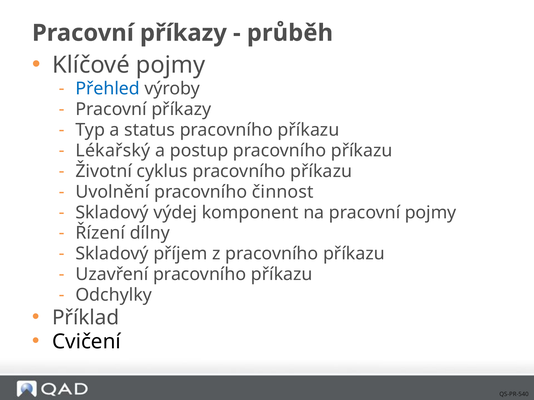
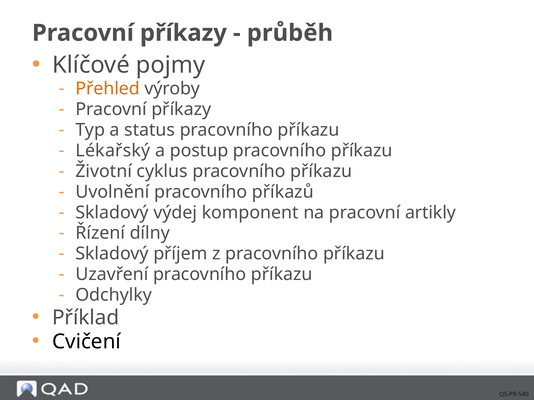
Přehled colour: blue -> orange
činnost: činnost -> příkazů
pracovní pojmy: pojmy -> artikly
